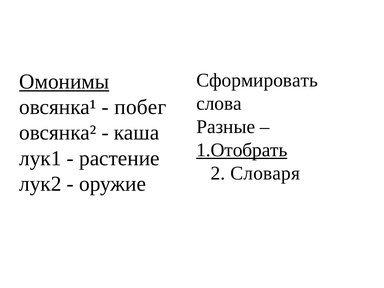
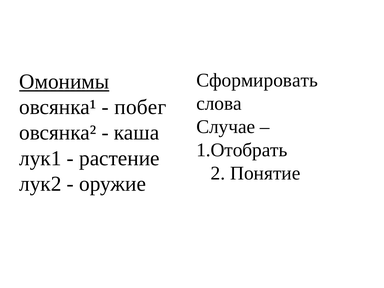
Разные: Разные -> Случае
1.Отобрать underline: present -> none
Словаря: Словаря -> Понятие
